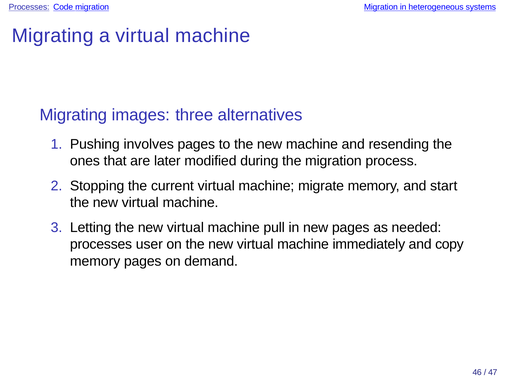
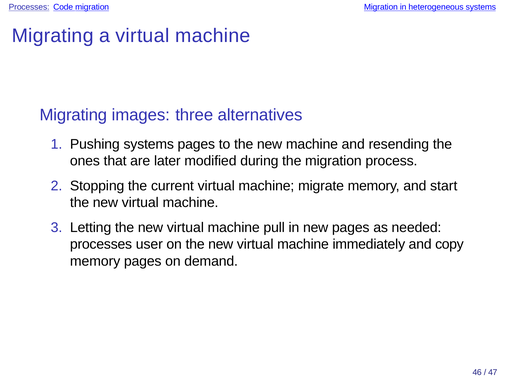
Pushing involves: involves -> systems
